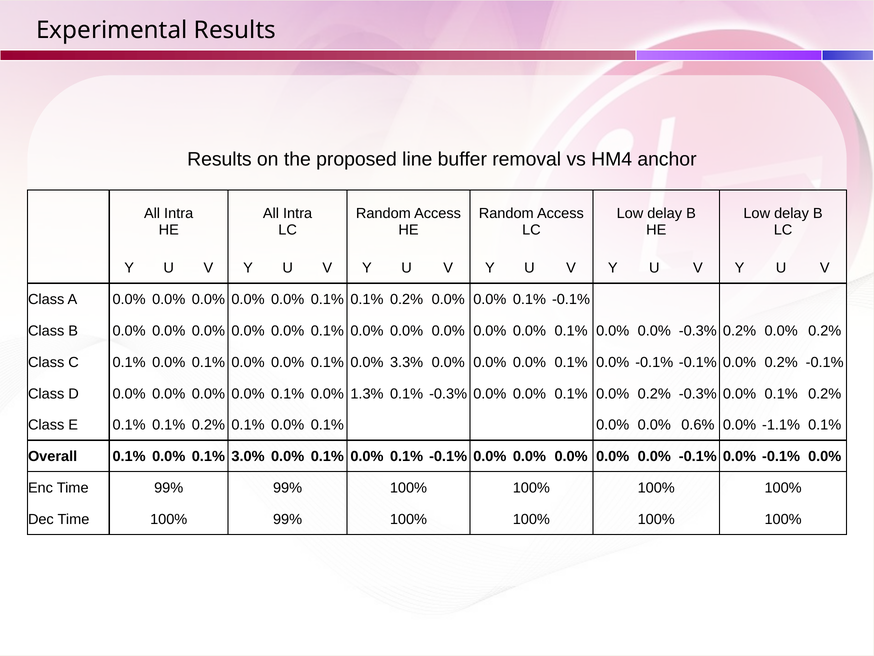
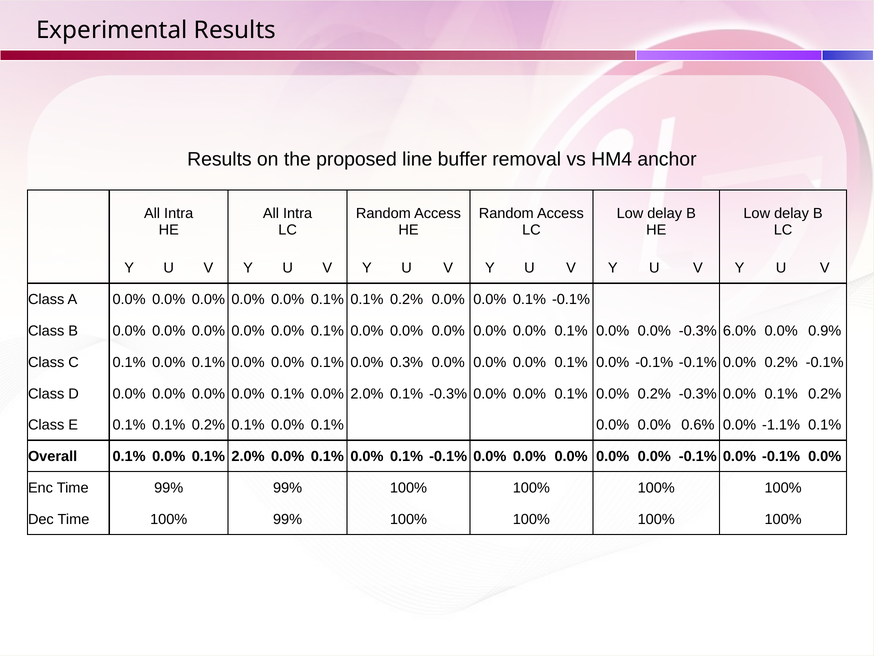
-0.3% 0.2%: 0.2% -> 6.0%
0.2% at (825, 331): 0.2% -> 0.9%
3.3%: 3.3% -> 0.3%
0.0% 1.3%: 1.3% -> 2.0%
0.1% 3.0%: 3.0% -> 2.0%
